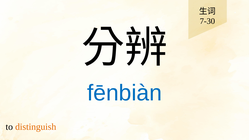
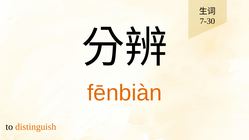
fēnbiàn colour: blue -> orange
